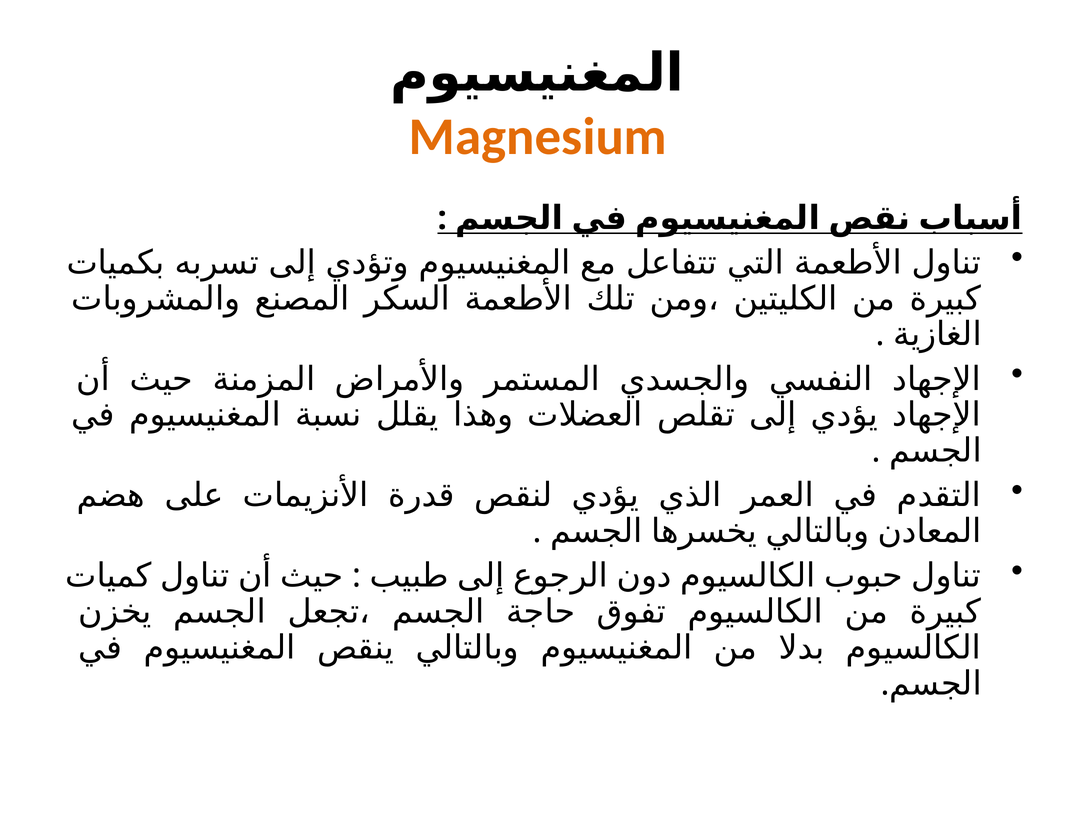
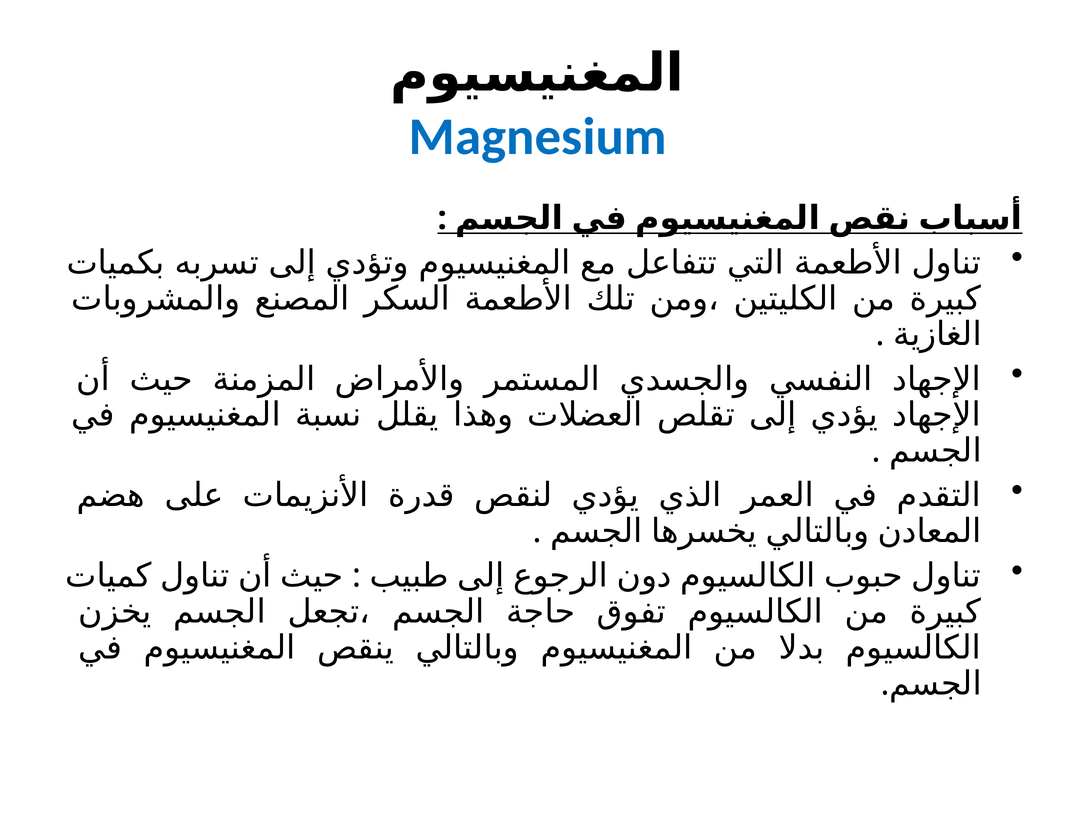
Magnesium colour: orange -> blue
